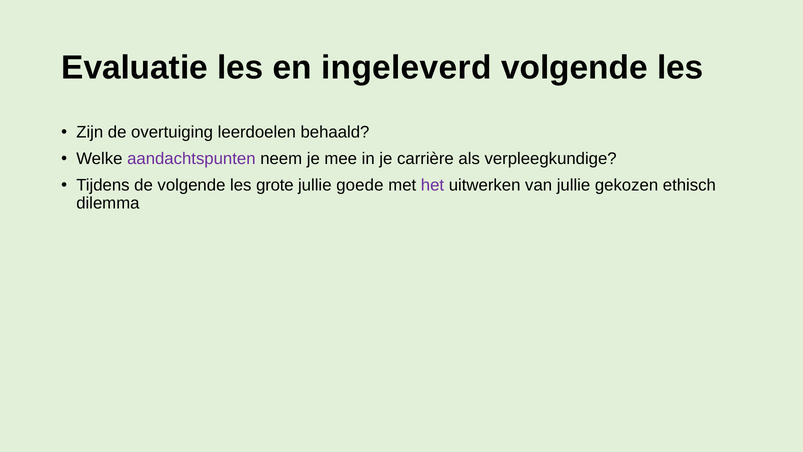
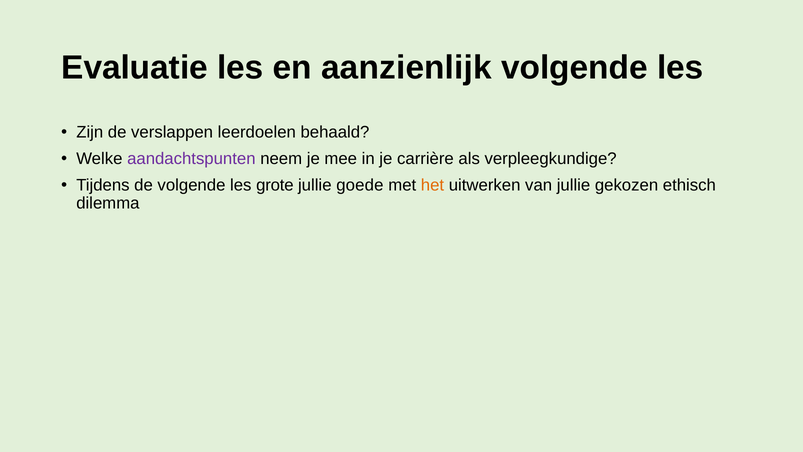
ingeleverd: ingeleverd -> aanzienlijk
overtuiging: overtuiging -> verslappen
het colour: purple -> orange
